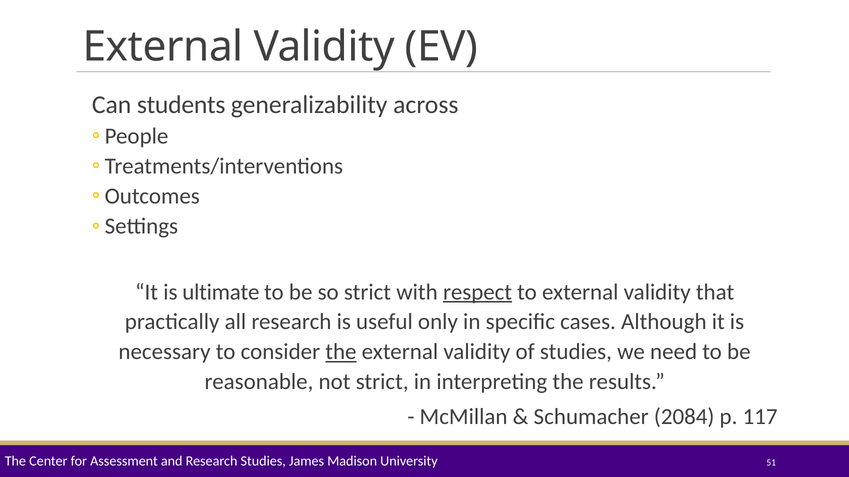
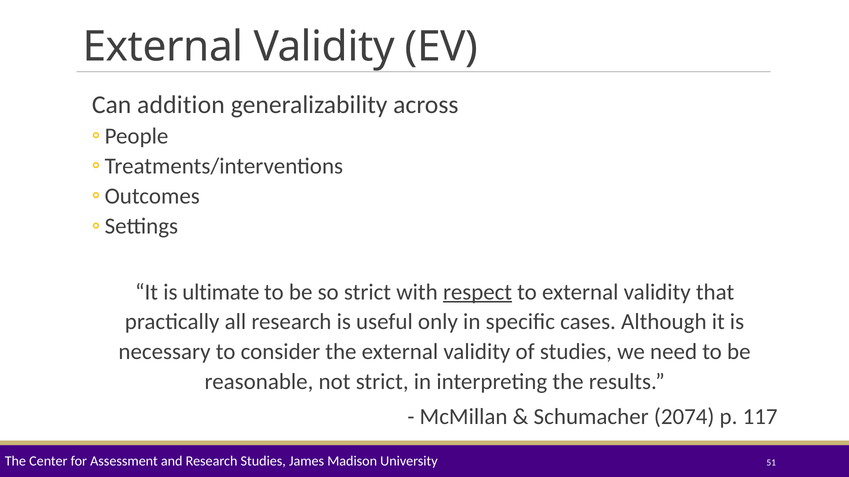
students: students -> addition
the at (341, 352) underline: present -> none
2084: 2084 -> 2074
